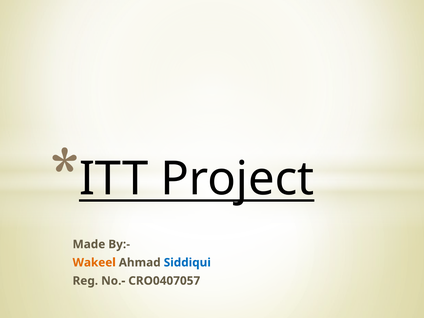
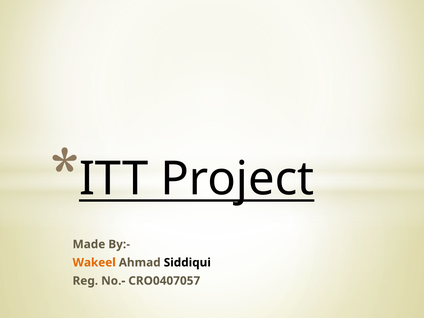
Siddiqui colour: blue -> black
